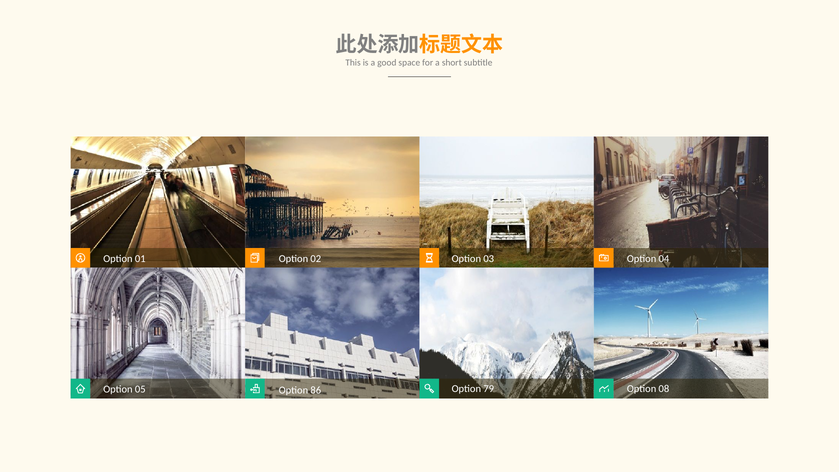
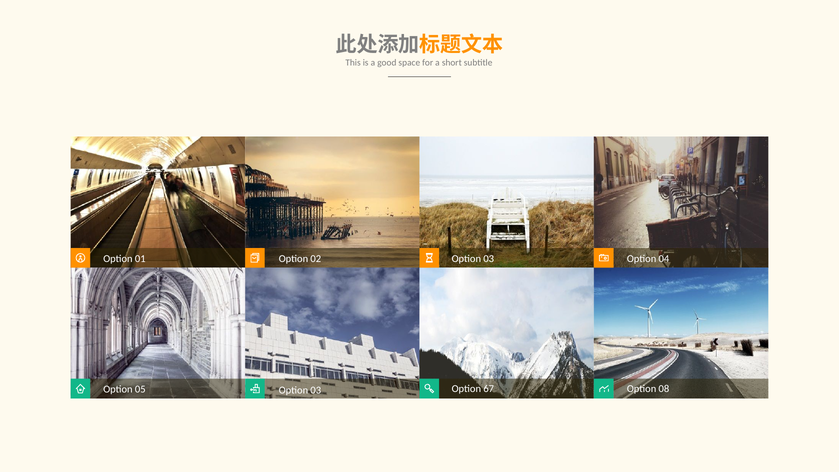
79: 79 -> 67
86 at (316, 390): 86 -> 03
